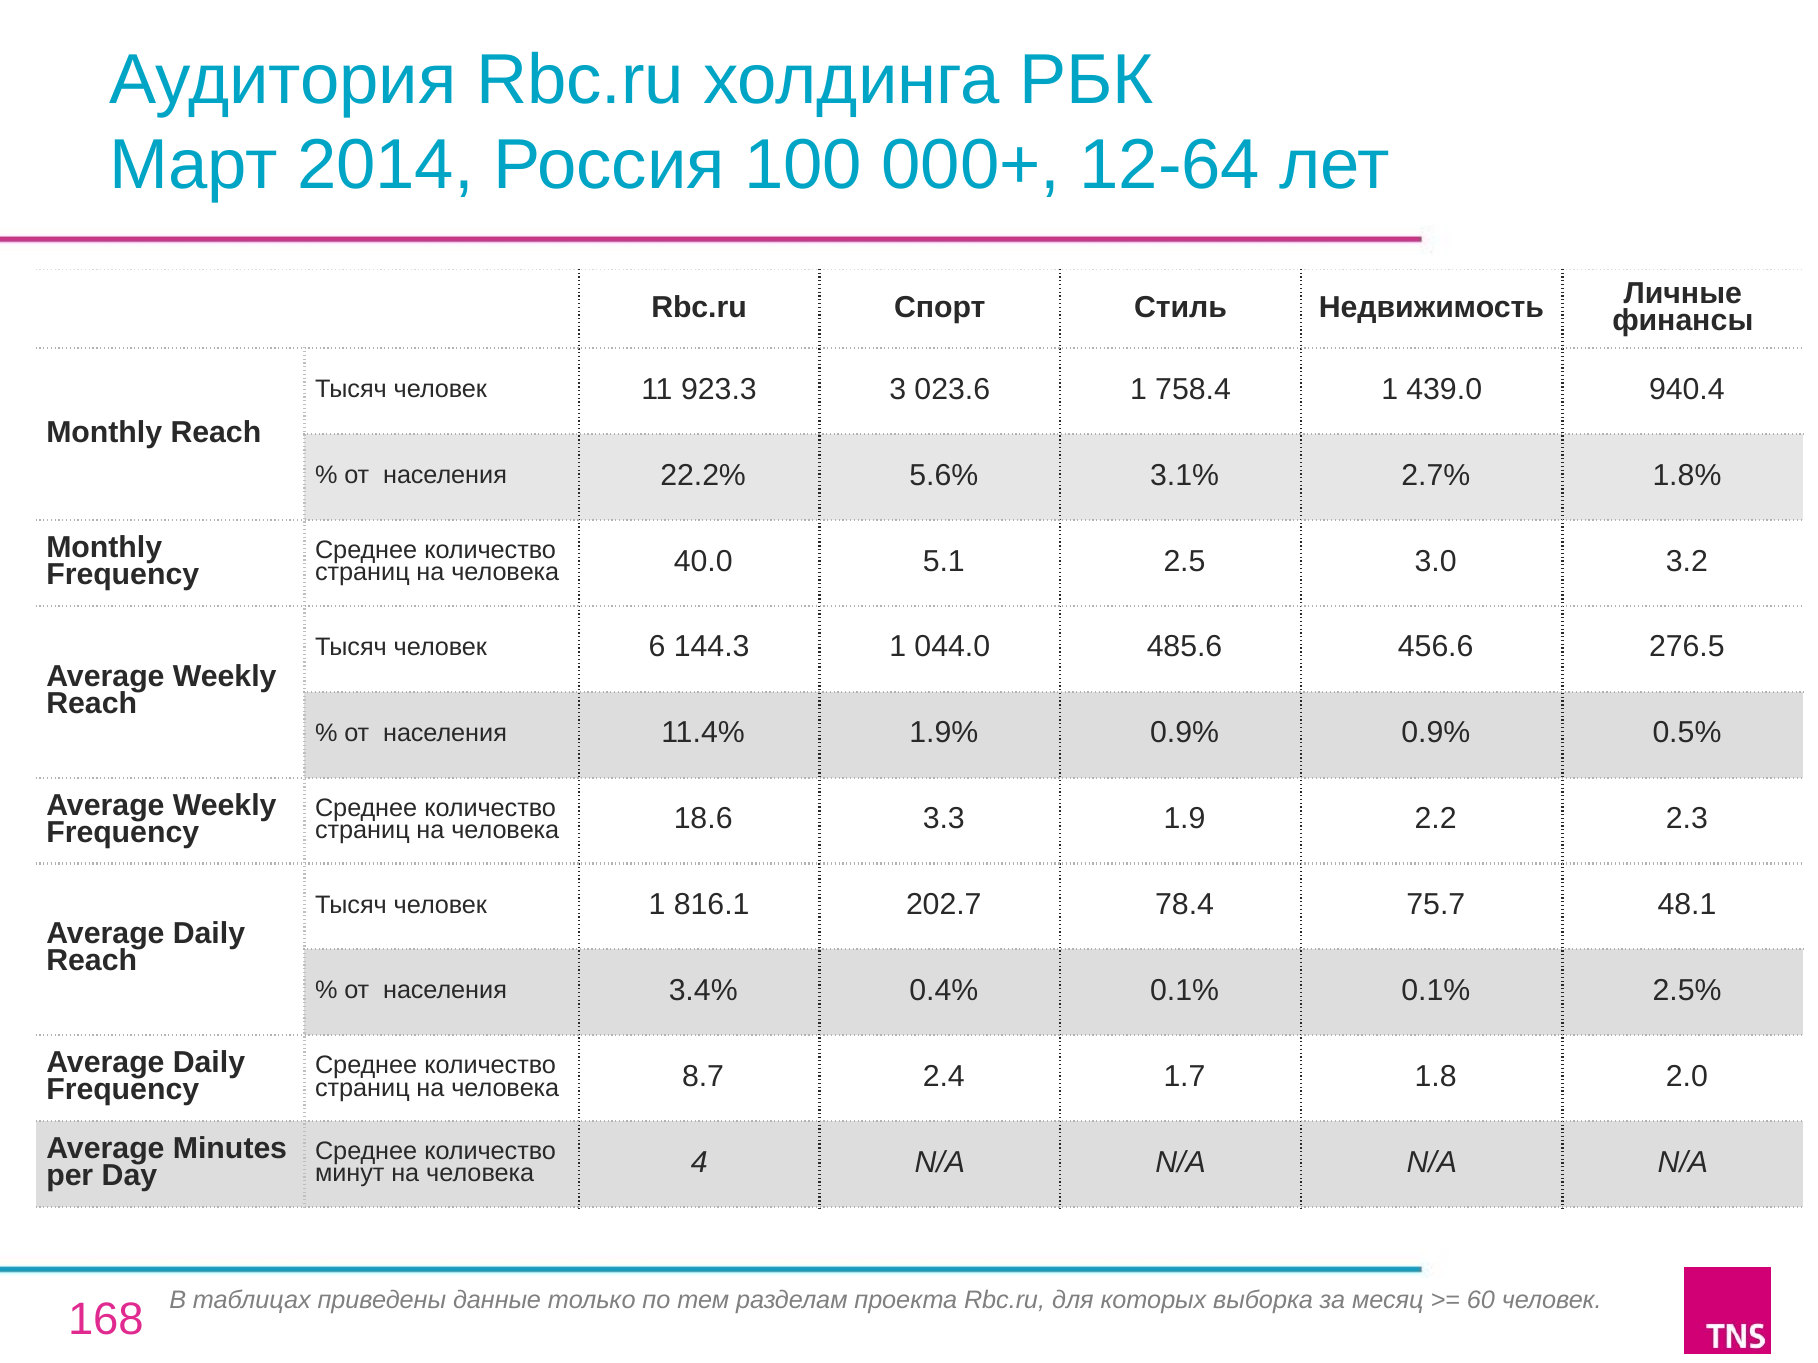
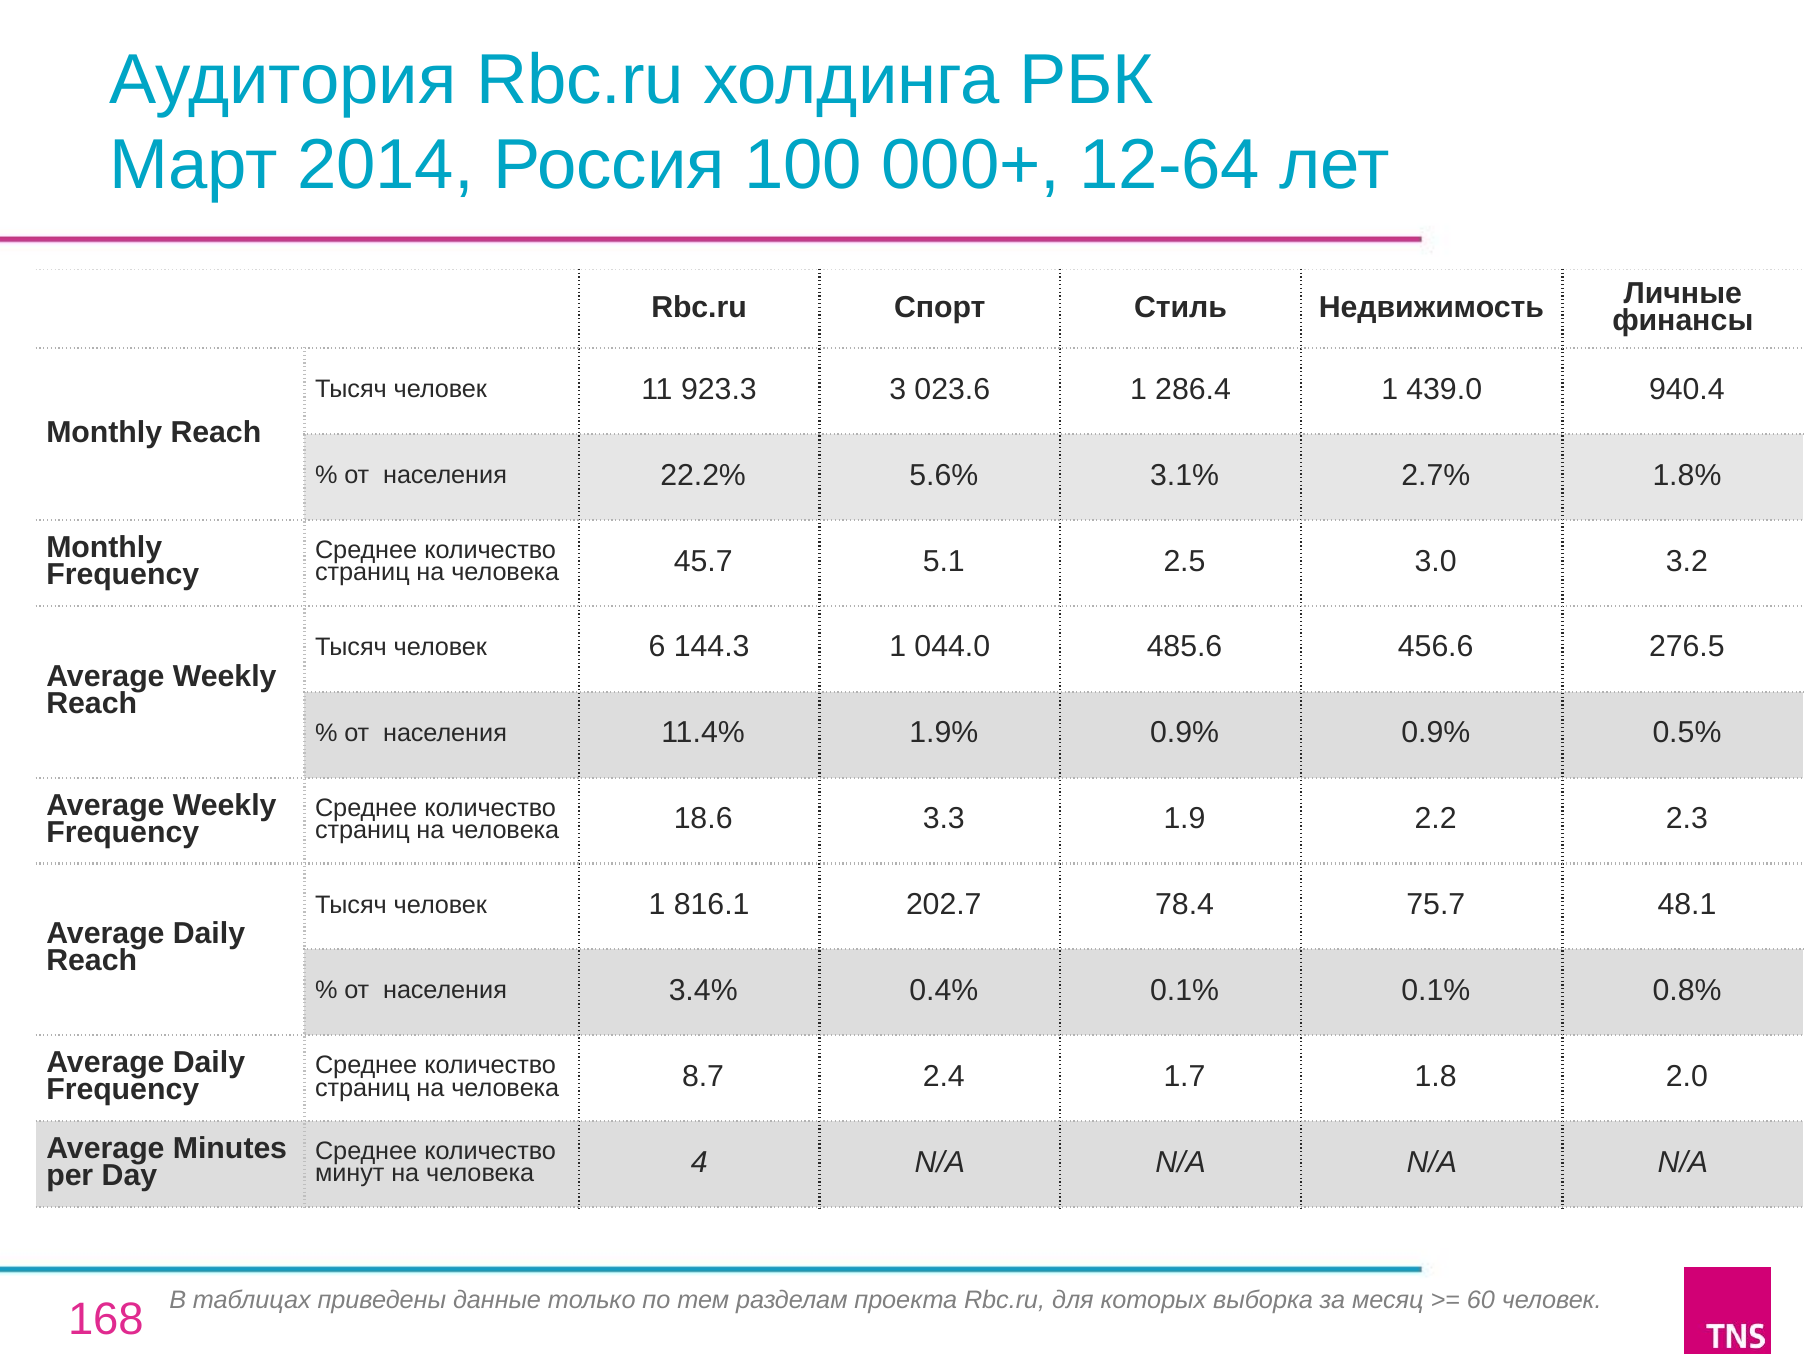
758.4: 758.4 -> 286.4
40.0: 40.0 -> 45.7
2.5%: 2.5% -> 0.8%
